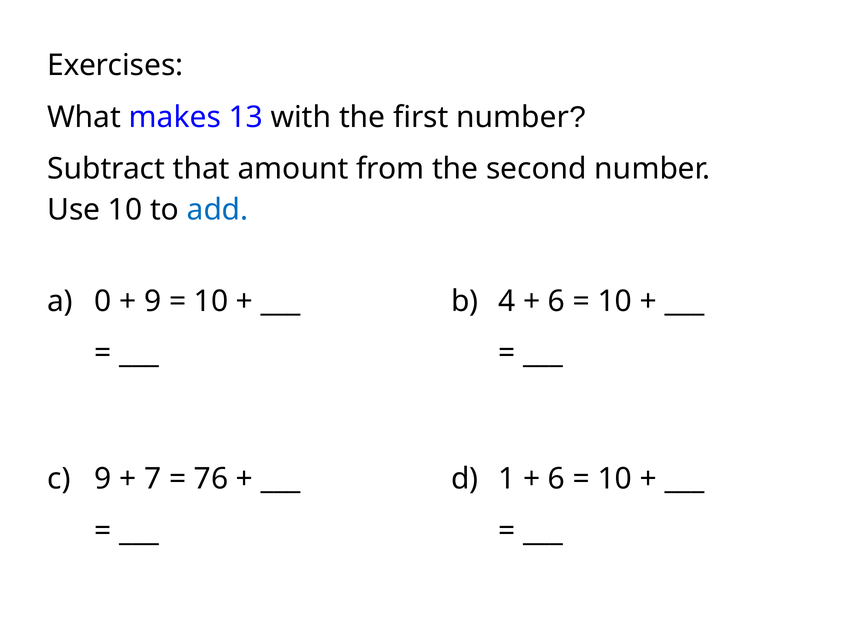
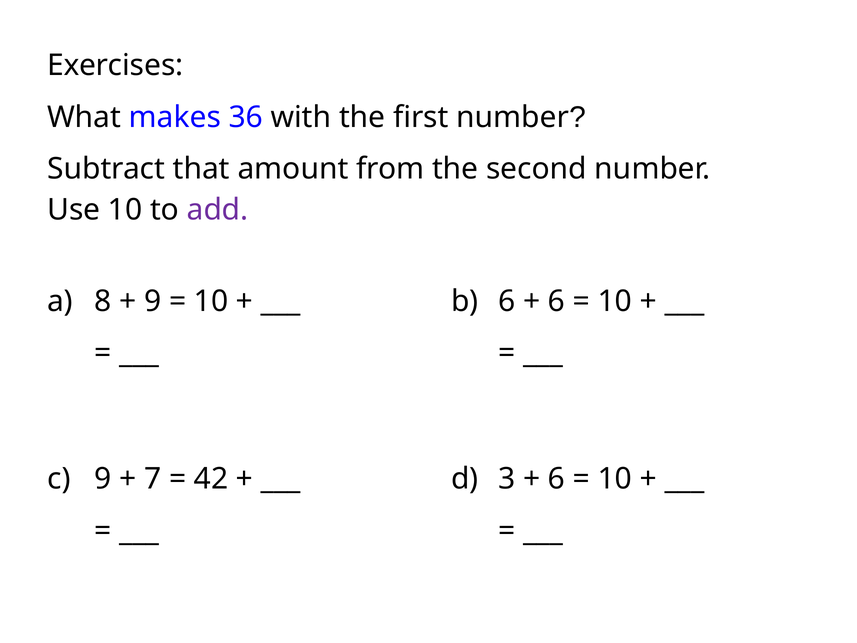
13: 13 -> 36
add colour: blue -> purple
0: 0 -> 8
b 4: 4 -> 6
76: 76 -> 42
1: 1 -> 3
